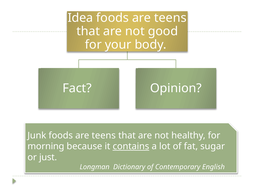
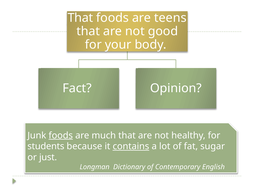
Idea at (80, 18): Idea -> That
foods at (61, 136) underline: none -> present
teens at (104, 136): teens -> much
morning: morning -> students
